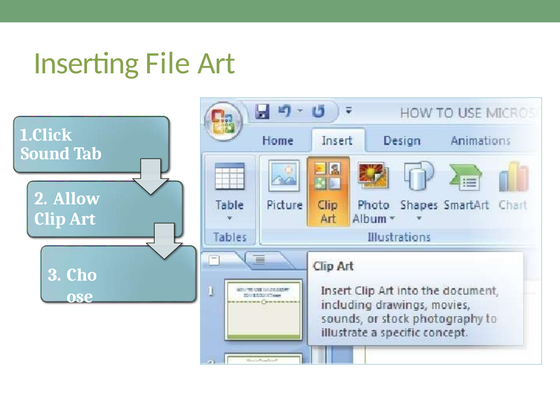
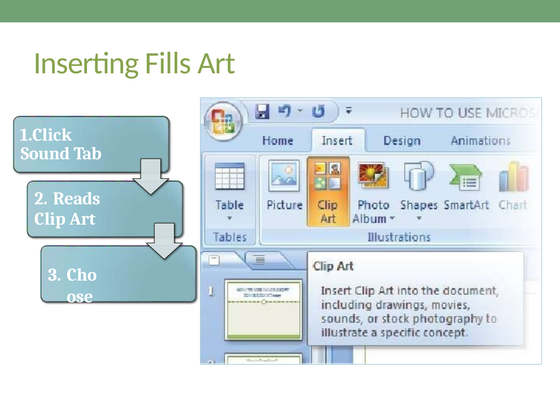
File: File -> Fills
Allow: Allow -> Reads
